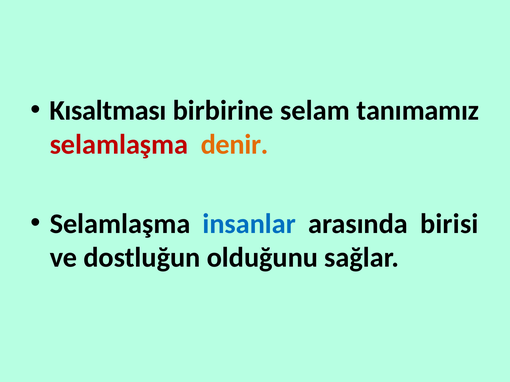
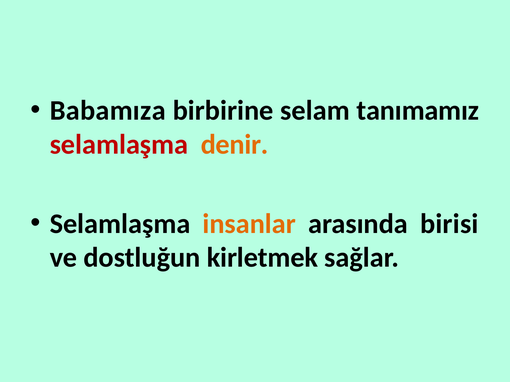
Kısaltması: Kısaltması -> Babamıza
insanlar colour: blue -> orange
olduğunu: olduğunu -> kirletmek
